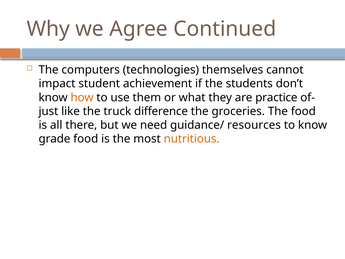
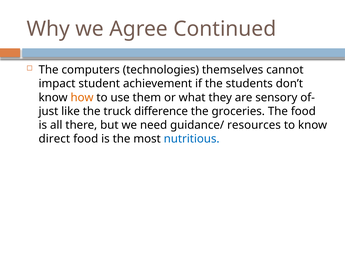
practice: practice -> sensory
grade: grade -> direct
nutritious colour: orange -> blue
